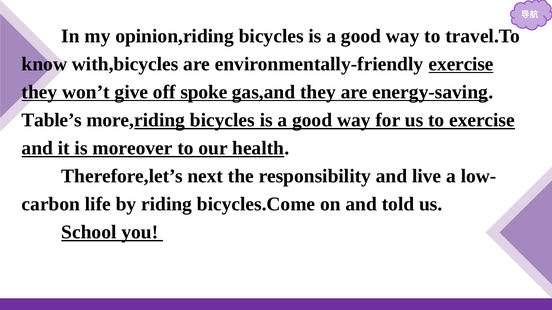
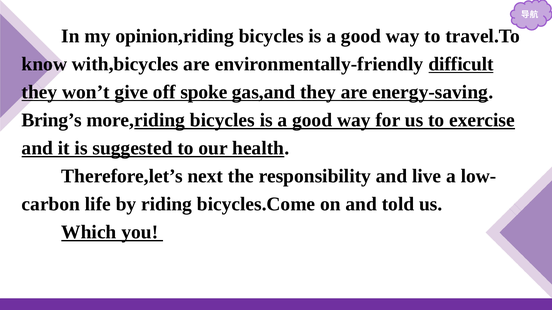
environmentally-friendly exercise: exercise -> difficult
Table’s: Table’s -> Bring’s
moreover: moreover -> suggested
School: School -> Which
